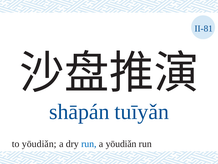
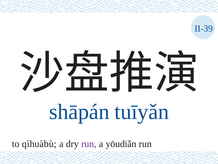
II-81: II-81 -> II-39
to yōudiǎn: yōudiǎn -> qìhuàbù
run at (89, 143) colour: blue -> purple
